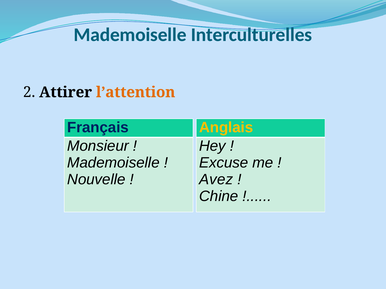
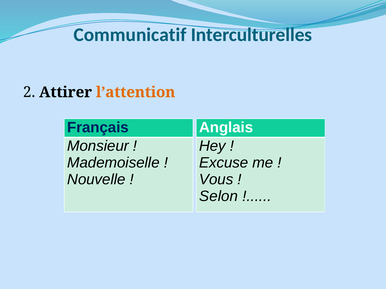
Mademoiselle at (130, 35): Mademoiselle -> Communicatif
Anglais colour: yellow -> white
Avez: Avez -> Vous
Chine: Chine -> Selon
